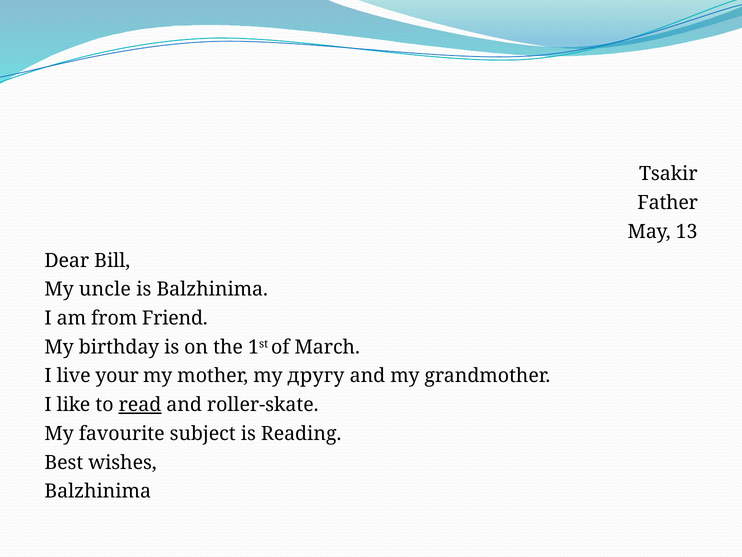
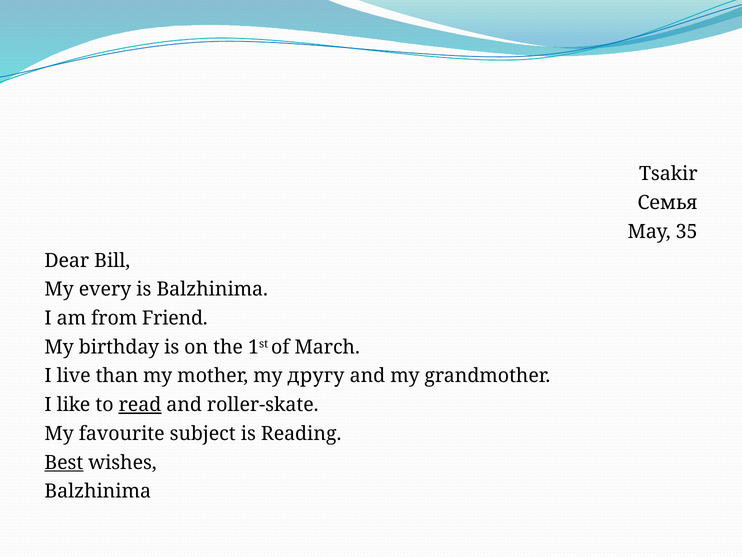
Father: Father -> Семья
13: 13 -> 35
uncle: uncle -> every
your: your -> than
Best underline: none -> present
